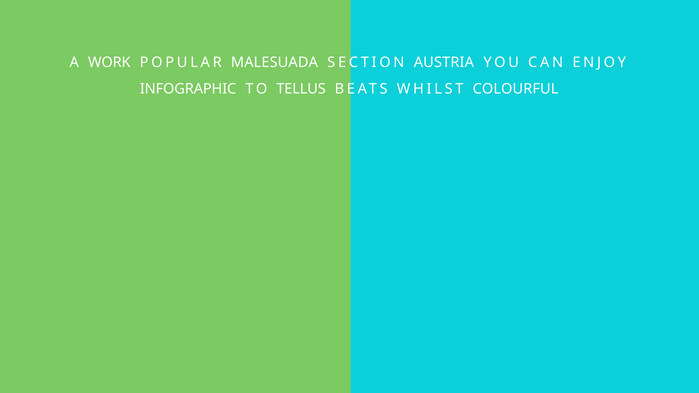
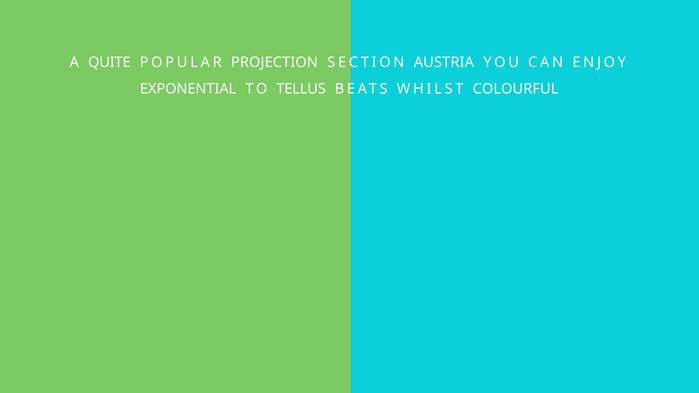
WORK: WORK -> QUITE
MALESUADA: MALESUADA -> PROJECTION
INFOGRAPHIC: INFOGRAPHIC -> EXPONENTIAL
